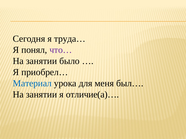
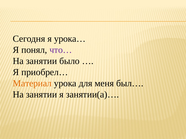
труда…: труда… -> урока…
Материал colour: blue -> orange
отличие(а)…: отличие(а)… -> занятии(а)…
